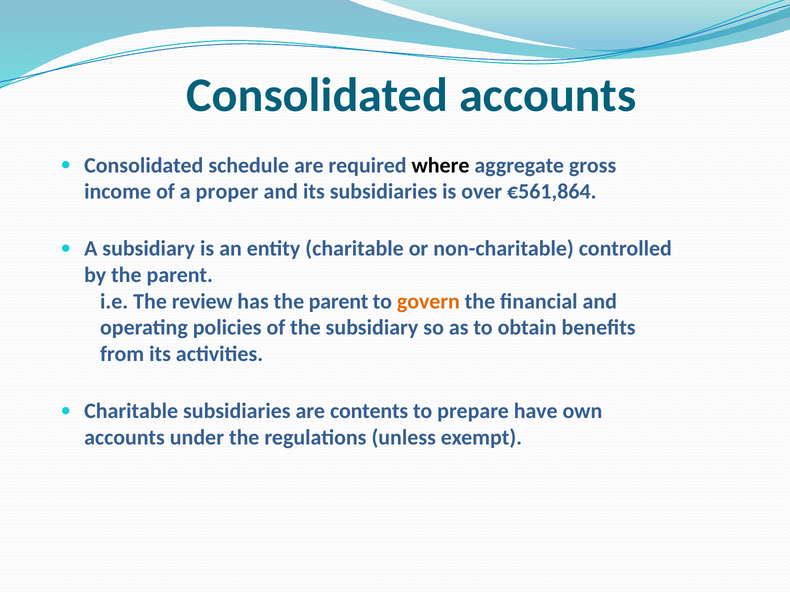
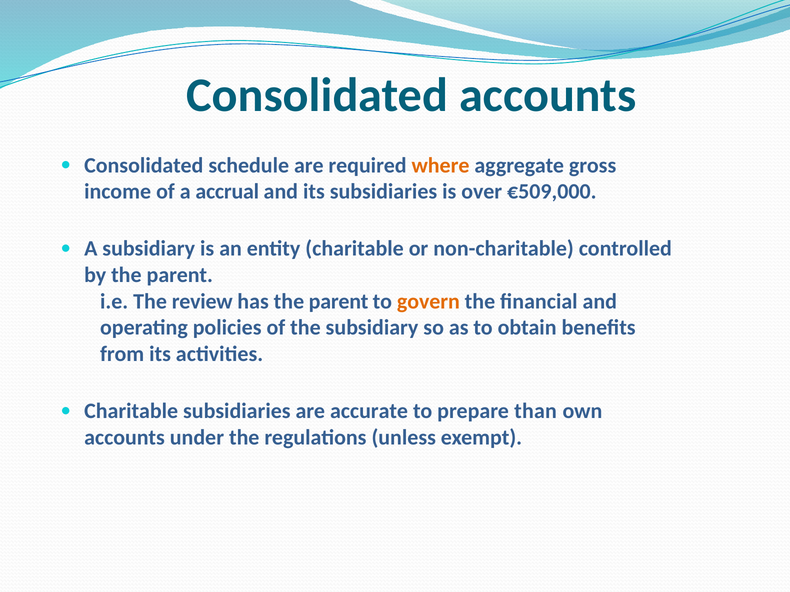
where colour: black -> orange
proper: proper -> accrual
€561,864: €561,864 -> €509,000
contents: contents -> accurate
have: have -> than
